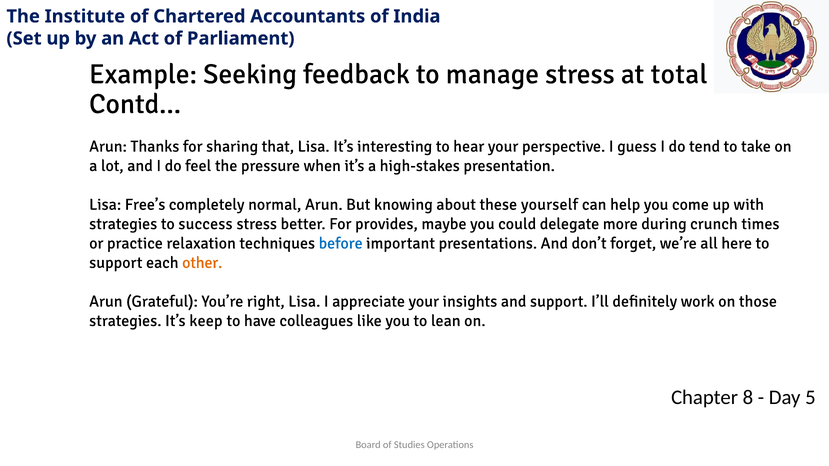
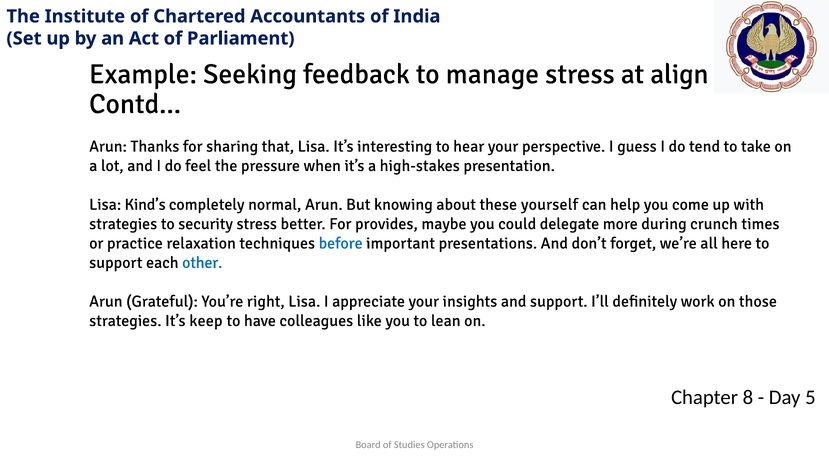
total: total -> align
Free’s: Free’s -> Kind’s
success: success -> security
other colour: orange -> blue
